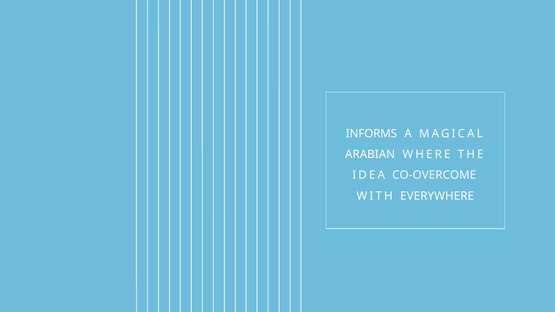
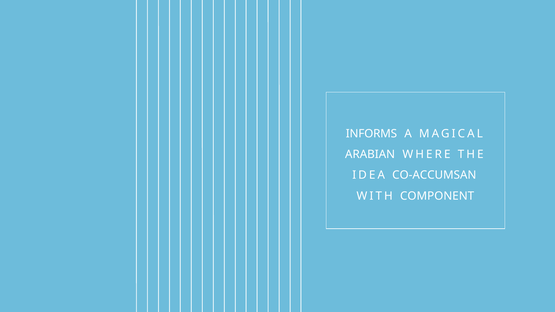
CO-OVERCOME: CO-OVERCOME -> CO-ACCUMSAN
EVERYWHERE: EVERYWHERE -> COMPONENT
